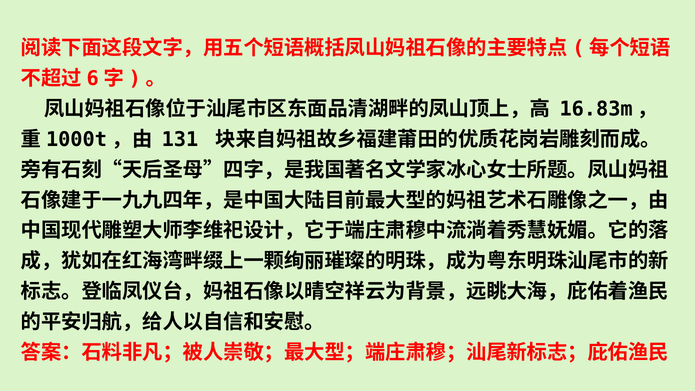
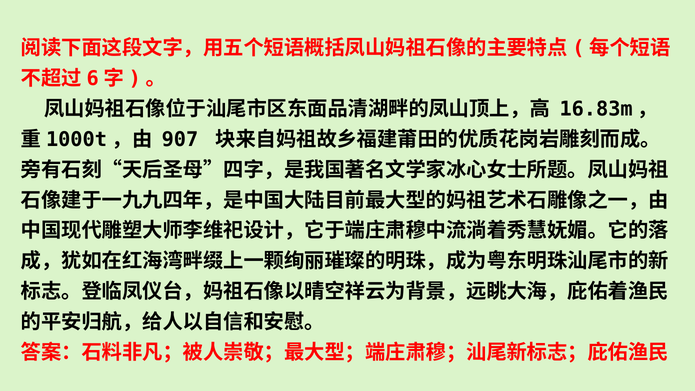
131: 131 -> 907
